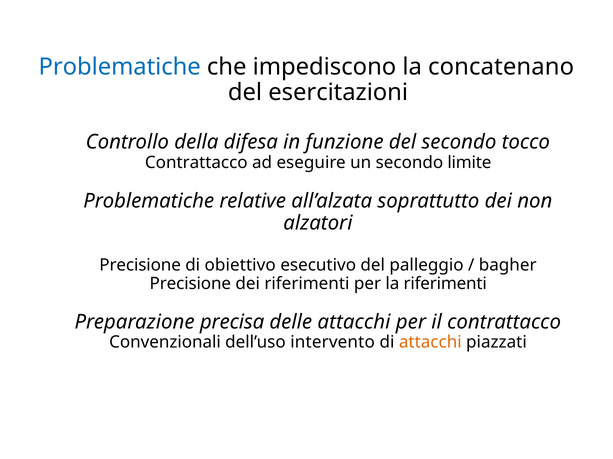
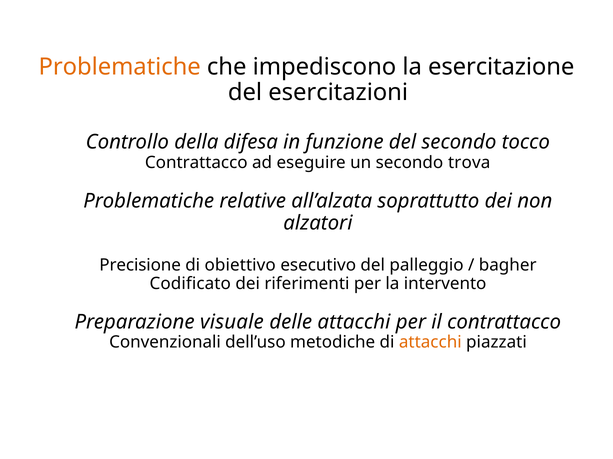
Problematiche at (120, 67) colour: blue -> orange
concatenano: concatenano -> esercitazione
limite: limite -> trova
Precisione at (190, 284): Precisione -> Codificato
la riferimenti: riferimenti -> intervento
precisa: precisa -> visuale
intervento: intervento -> metodiche
